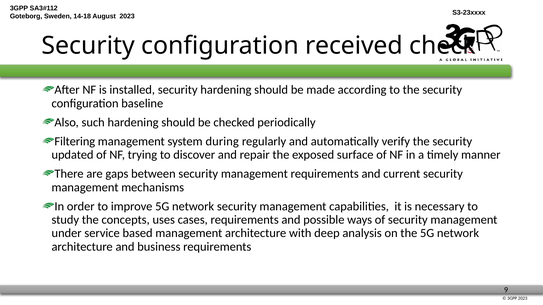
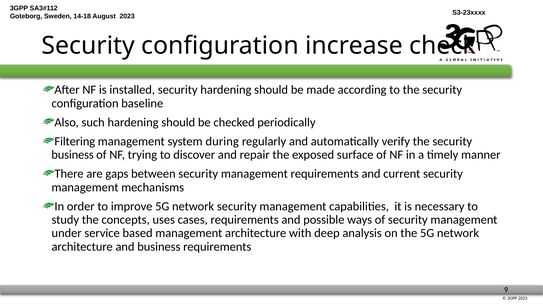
received: received -> increase
updated at (73, 155): updated -> business
